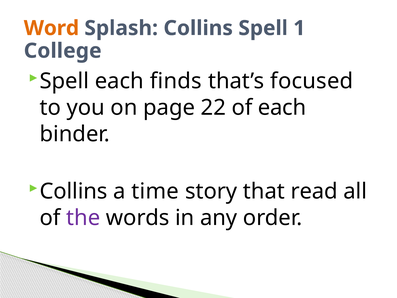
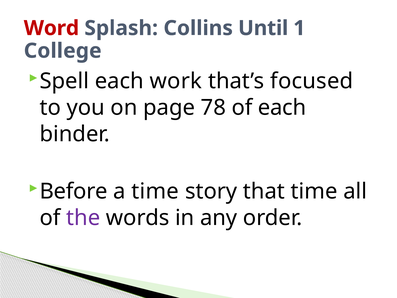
Word colour: orange -> red
Collins Spell: Spell -> Until
finds: finds -> work
22: 22 -> 78
Collins at (74, 191): Collins -> Before
that read: read -> time
